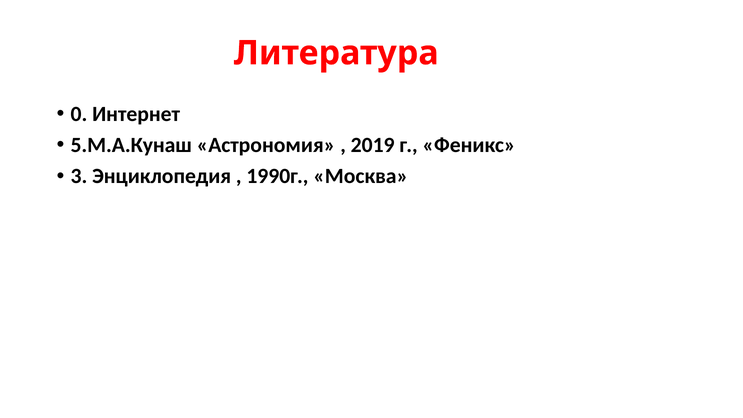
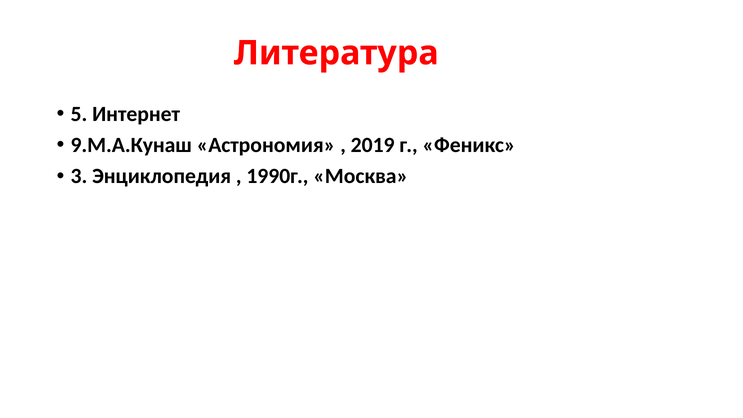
0: 0 -> 5
5.М.А.Кунаш: 5.М.А.Кунаш -> 9.М.А.Кунаш
